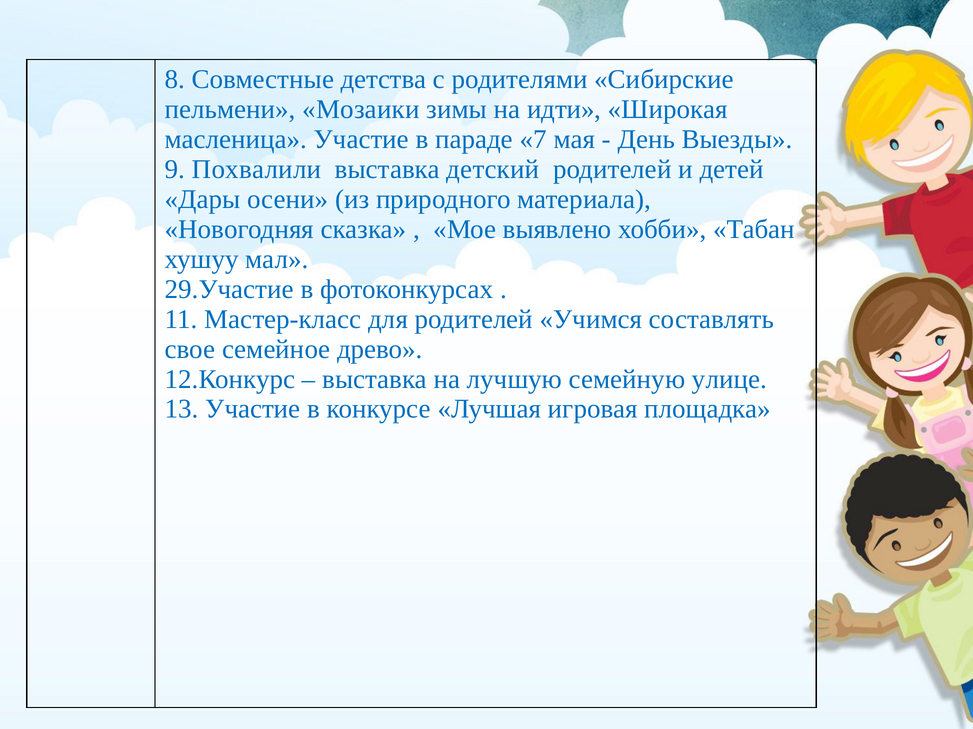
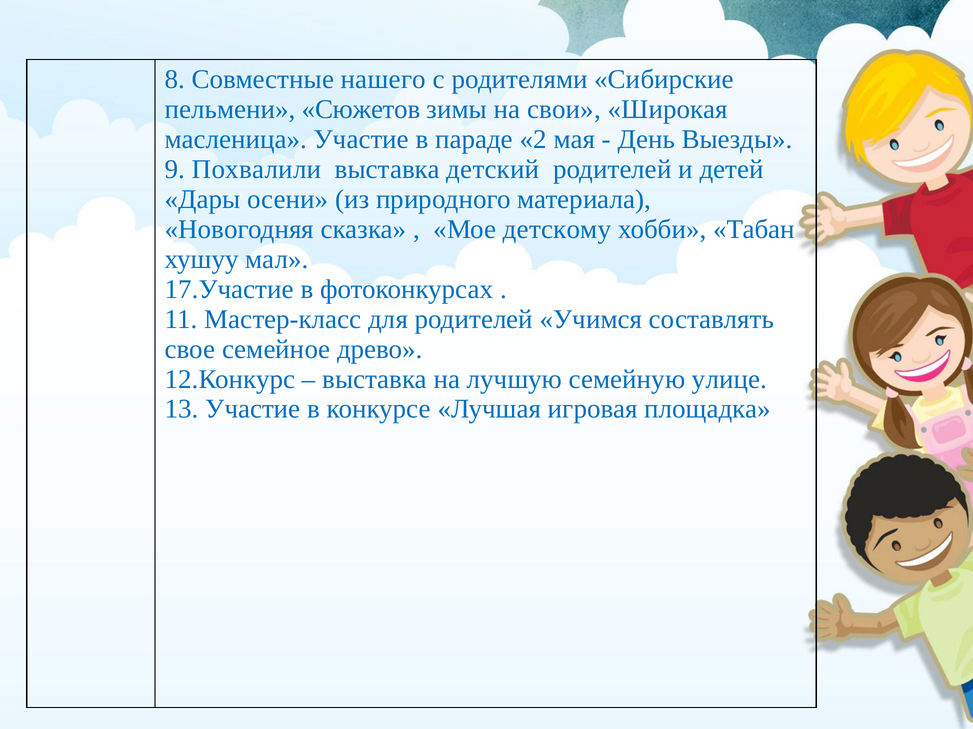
детства: детства -> нашего
Мозаики: Мозаики -> Сюжетов
идти: идти -> свои
7: 7 -> 2
выявлено: выявлено -> детскому
29.Участие: 29.Участие -> 17.Участие
